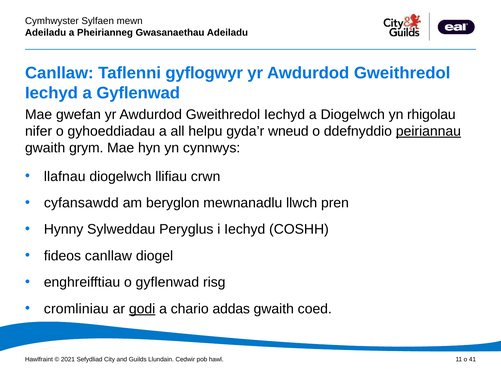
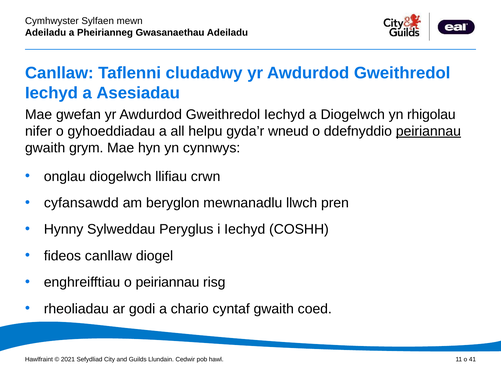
gyflogwyr: gyflogwyr -> cludadwy
a Gyflenwad: Gyflenwad -> Asesiadau
llafnau: llafnau -> onglau
o gyflenwad: gyflenwad -> peiriannau
cromliniau: cromliniau -> rheoliadau
godi underline: present -> none
addas: addas -> cyntaf
